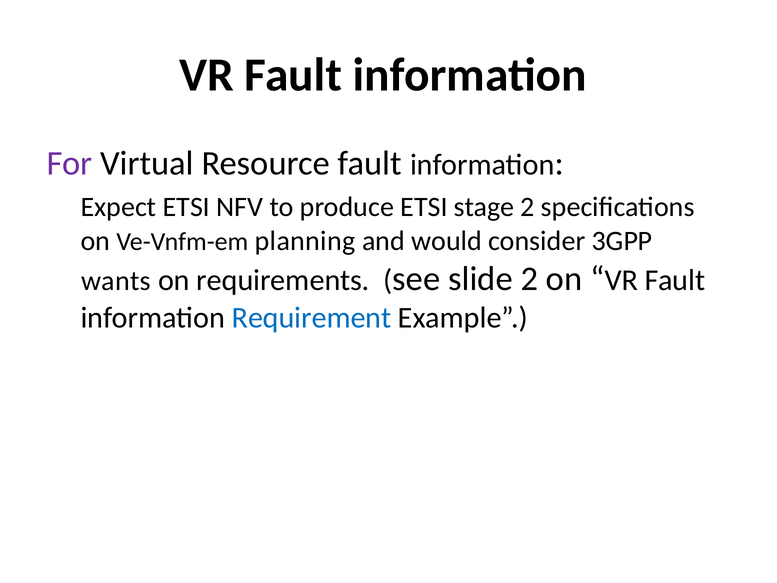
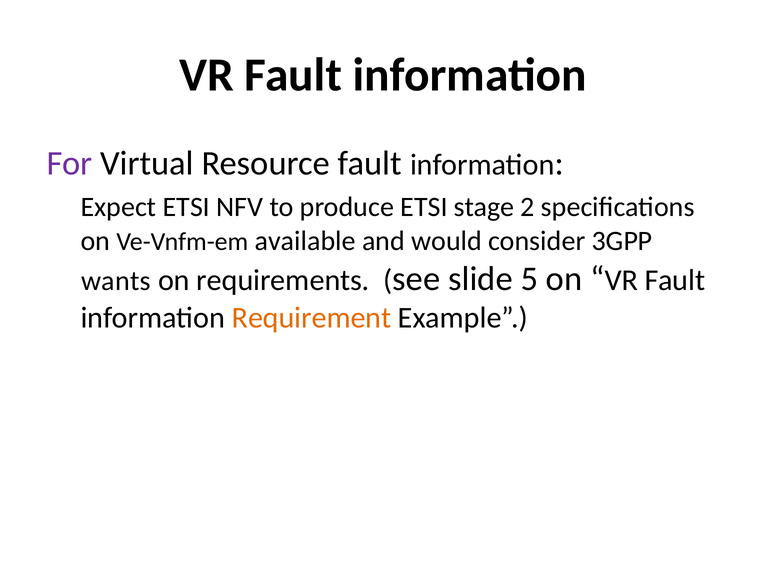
planning: planning -> available
slide 2: 2 -> 5
Requirement colour: blue -> orange
